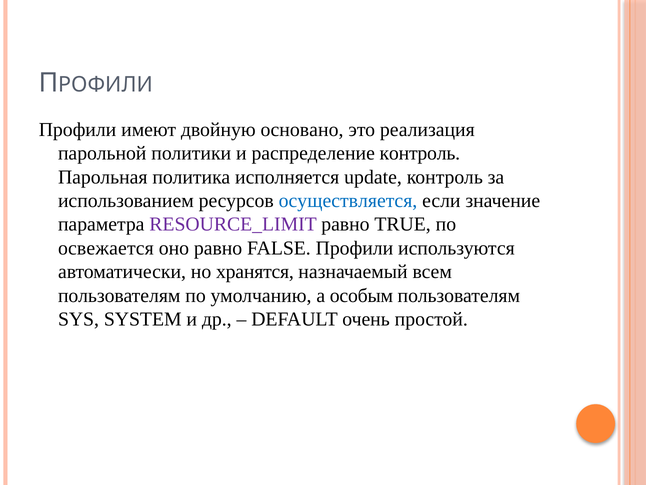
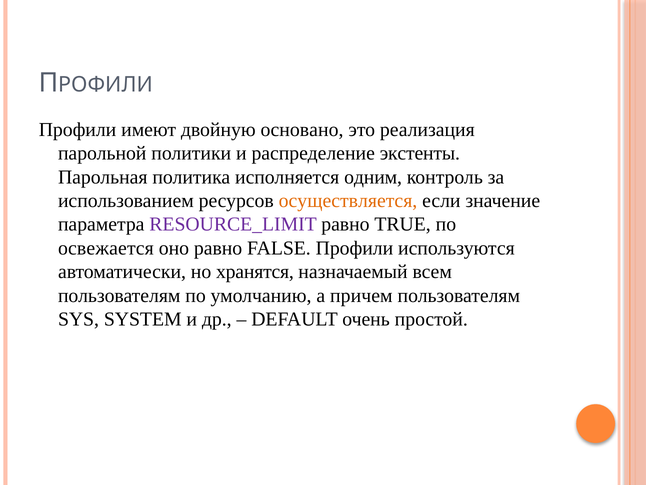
распределение контроль: контроль -> экстенты
update: update -> одним
осуществляется colour: blue -> orange
особым: особым -> причем
